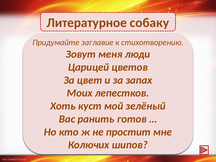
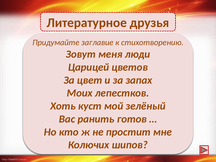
собаку: собаку -> друзья
